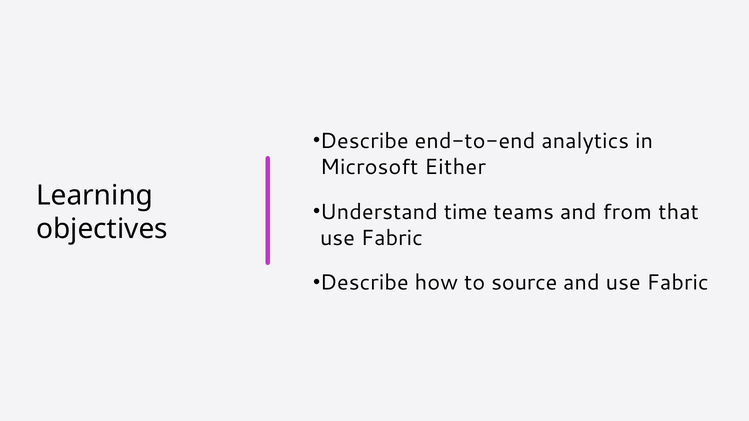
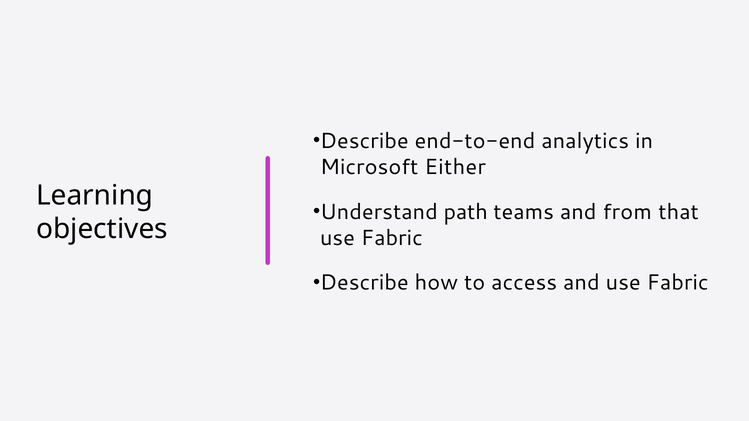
time: time -> path
source: source -> access
